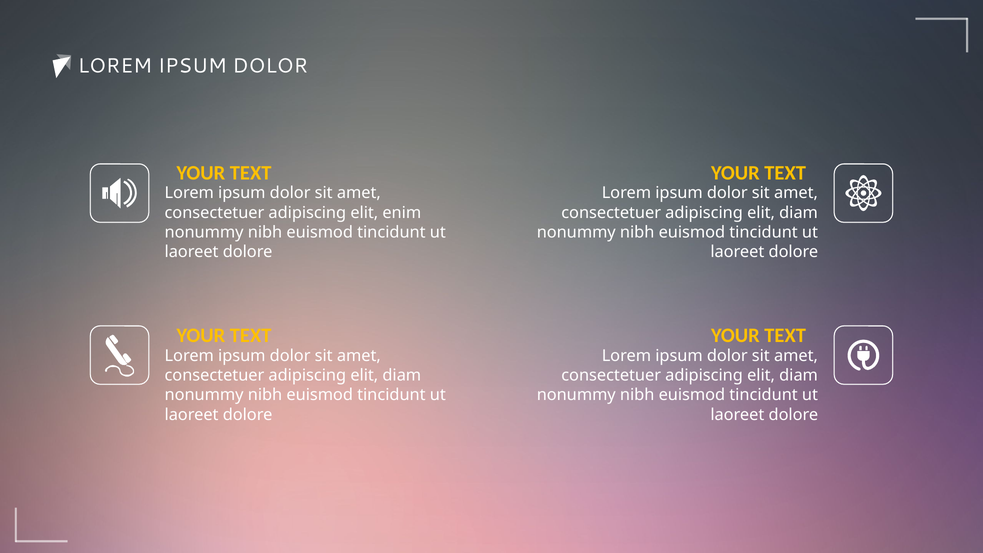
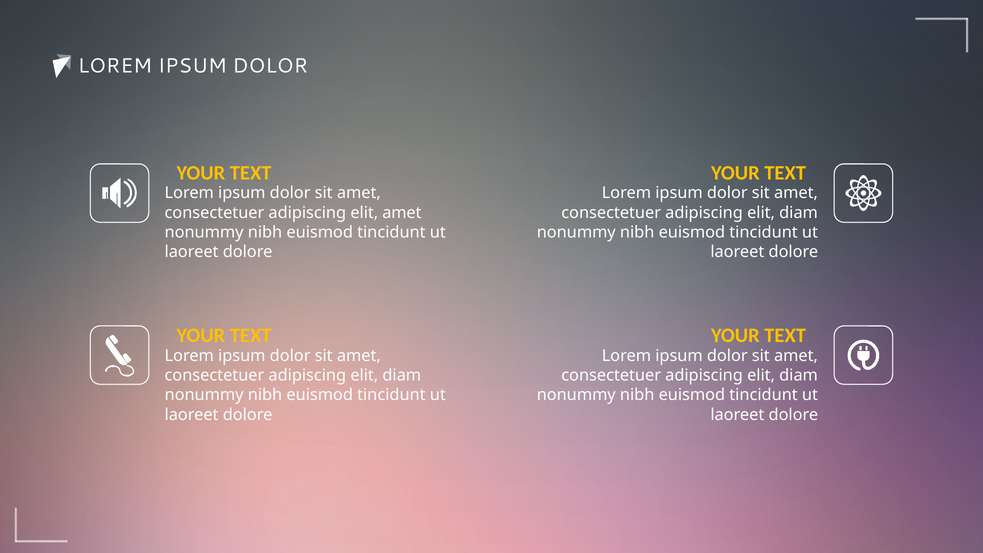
elit enim: enim -> amet
